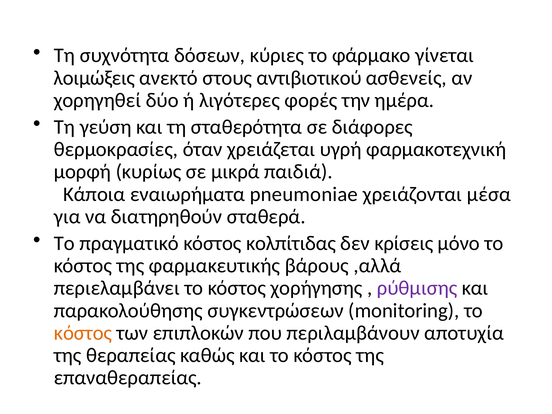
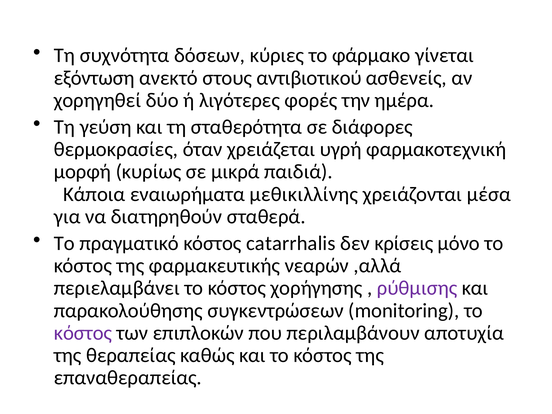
λοιμώξεις: λοιμώξεις -> εξόντωση
pneumoniae: pneumoniae -> μεθικιλλίνης
κολπίτιδας: κολπίτιδας -> catarrhalis
βάρους: βάρους -> νεαρών
κόστος at (83, 333) colour: orange -> purple
